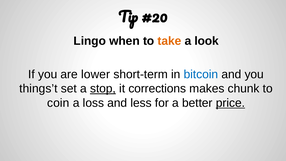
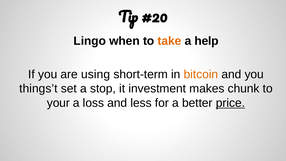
look: look -> help
lower: lower -> using
bitcoin colour: blue -> orange
stop underline: present -> none
corrections: corrections -> investment
coin: coin -> your
